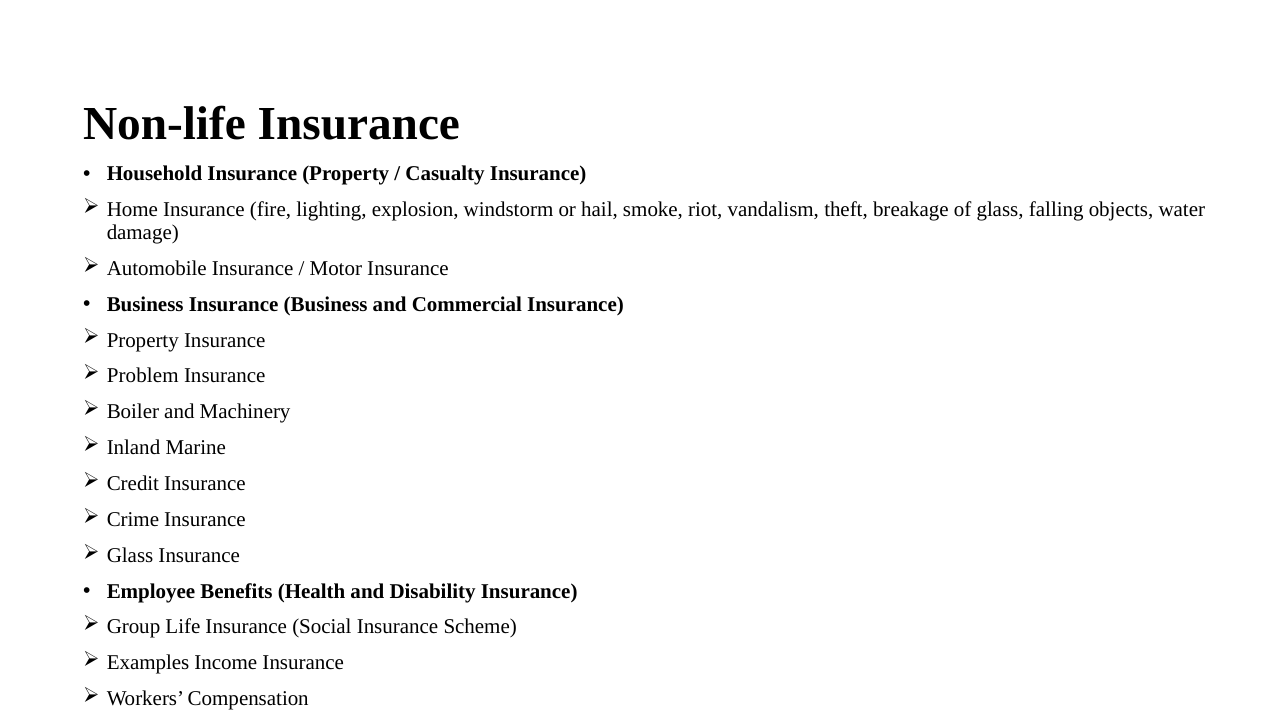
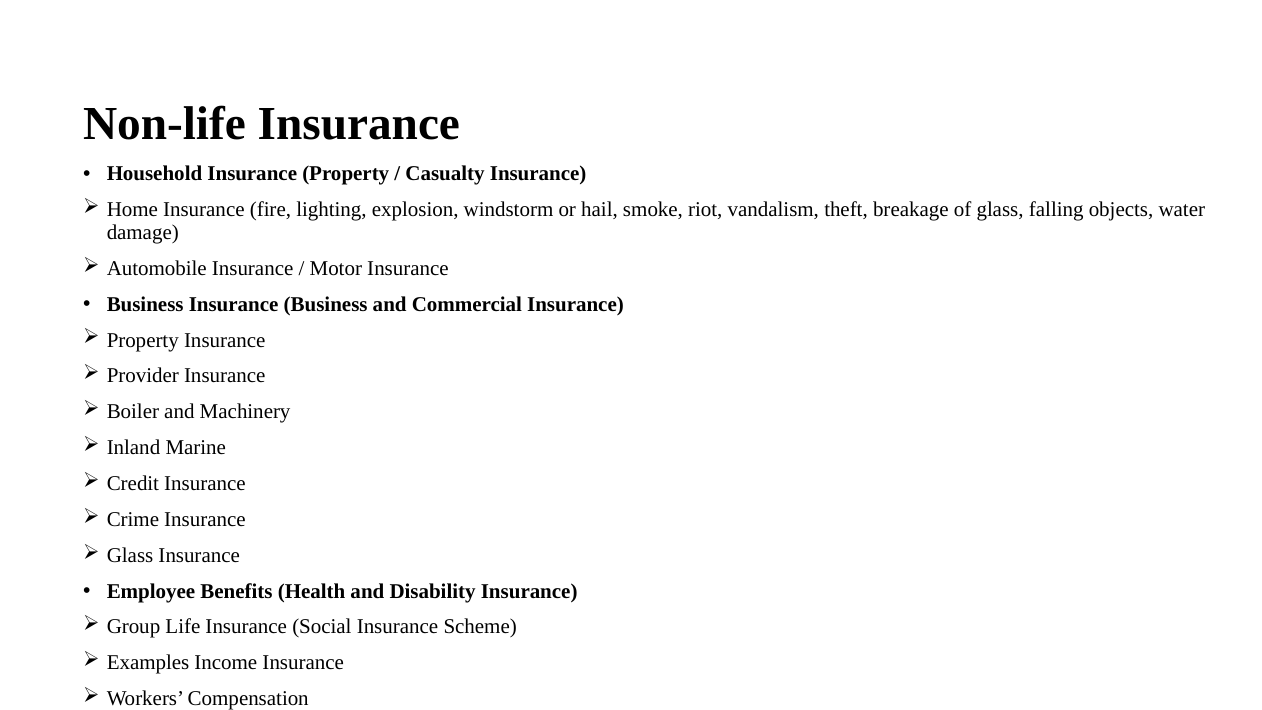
Problem: Problem -> Provider
